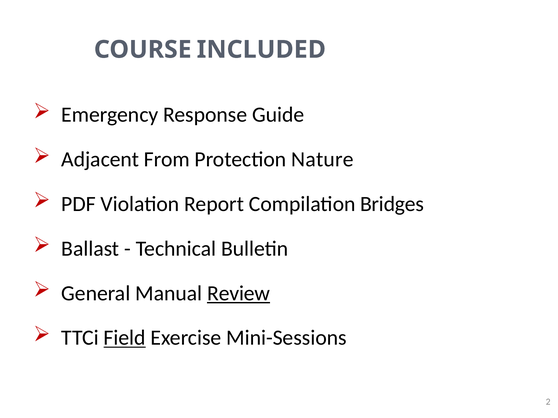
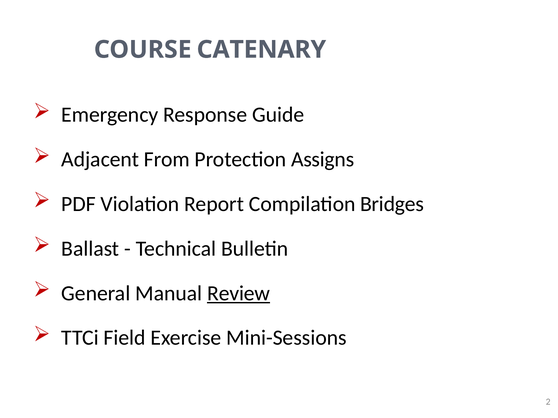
INCLUDED: INCLUDED -> CATENARY
Nature: Nature -> Assigns
Field underline: present -> none
